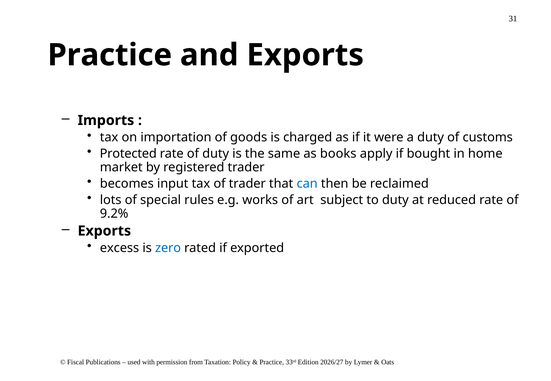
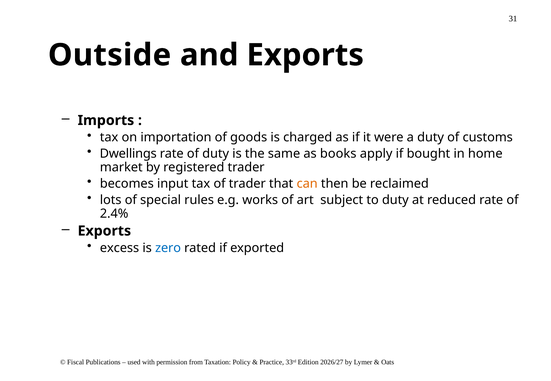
Practice at (110, 55): Practice -> Outside
Protected: Protected -> Dwellings
can colour: blue -> orange
9.2%: 9.2% -> 2.4%
